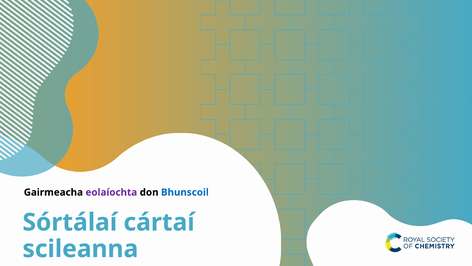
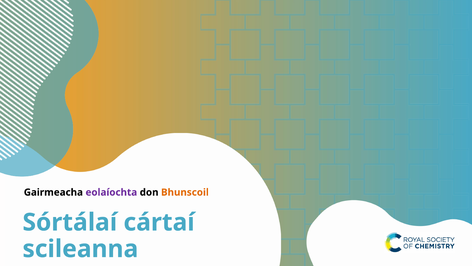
Bhunscoil colour: blue -> orange
